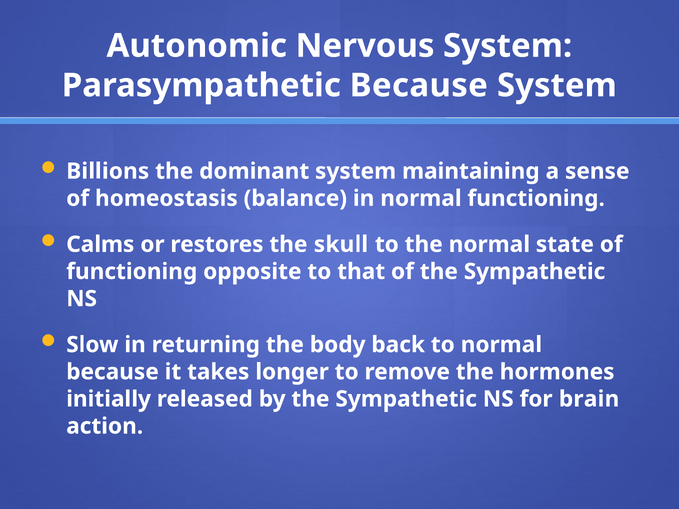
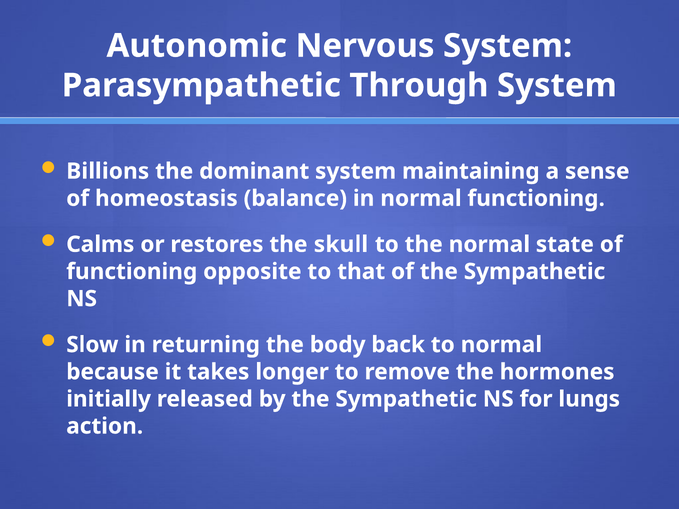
Parasympathetic Because: Because -> Through
brain: brain -> lungs
